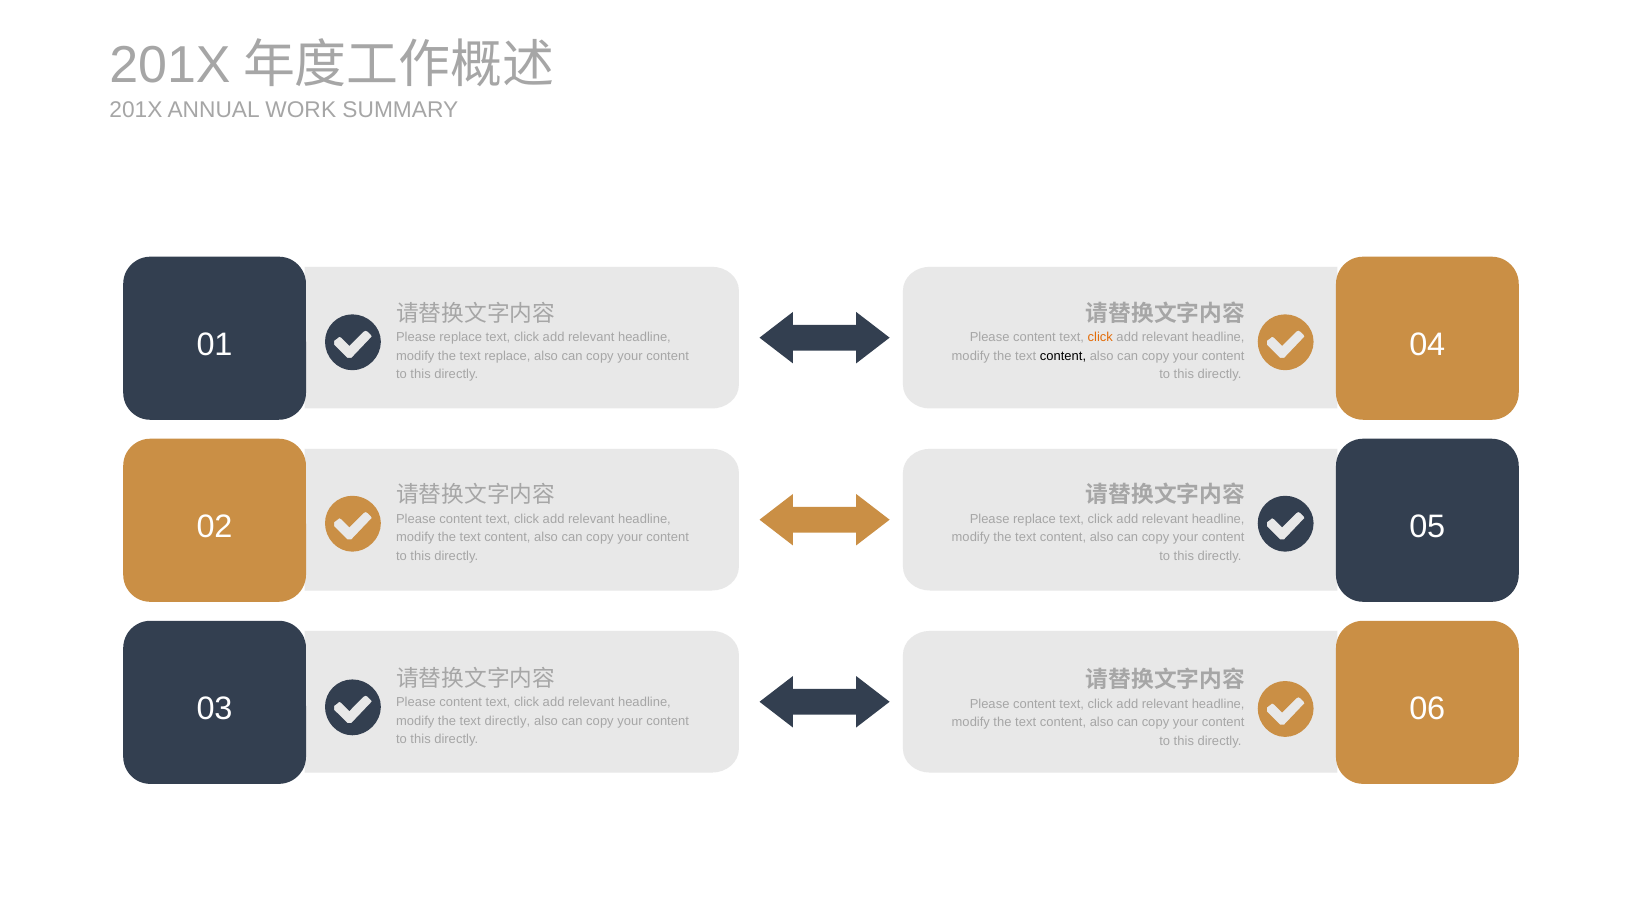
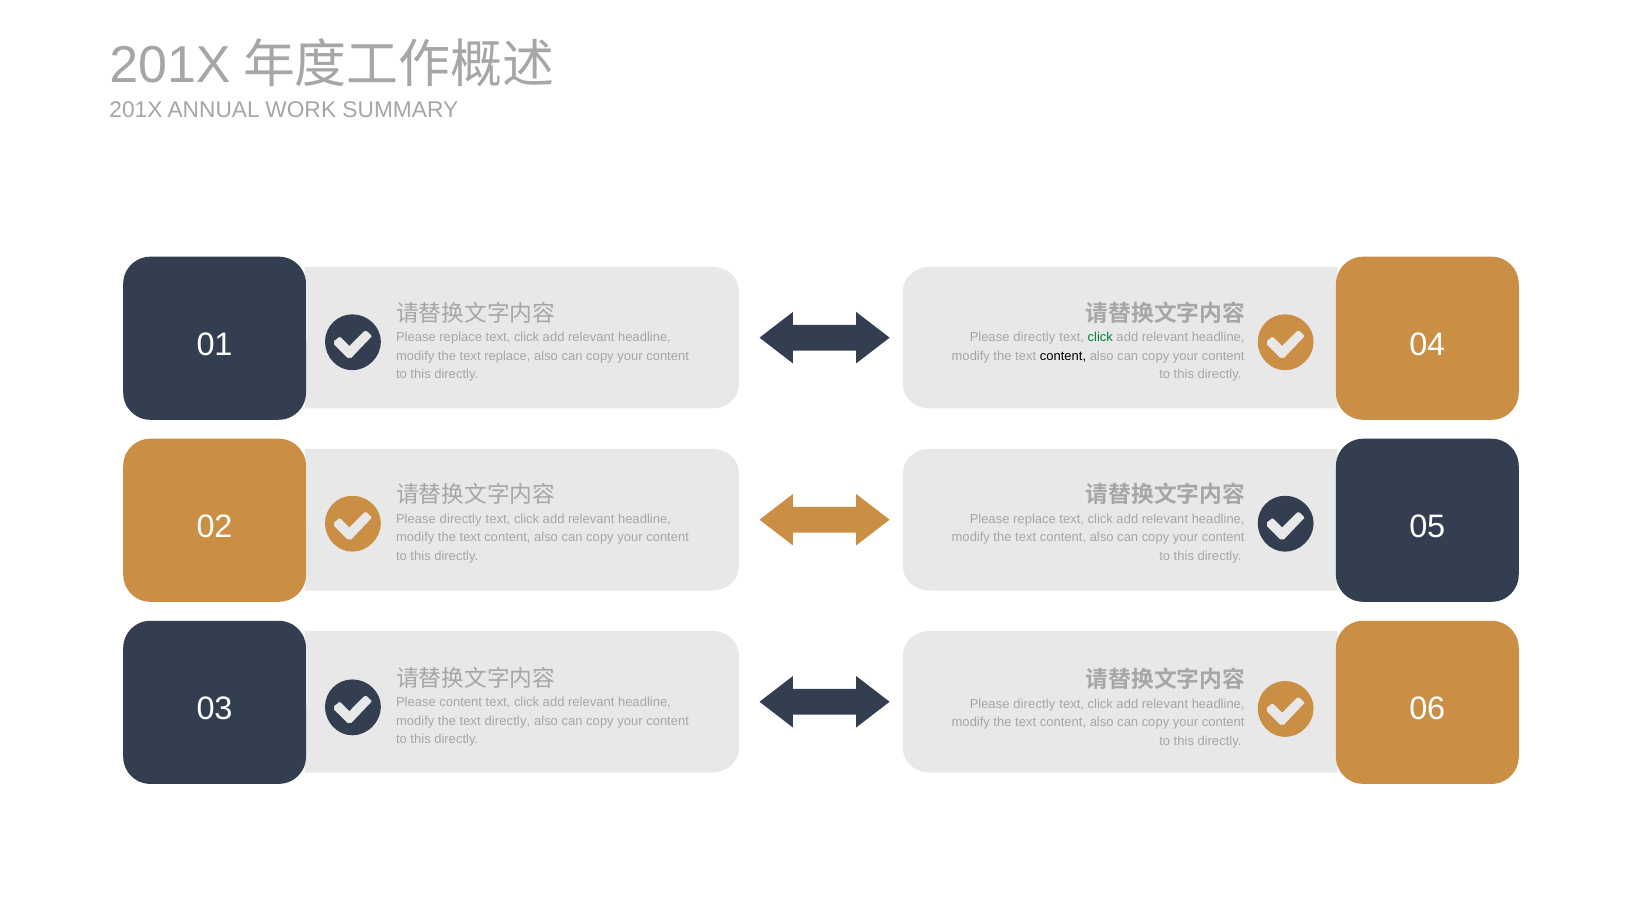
content at (1034, 337): content -> directly
click at (1100, 337) colour: orange -> green
content at (461, 519): content -> directly
content at (1034, 704): content -> directly
